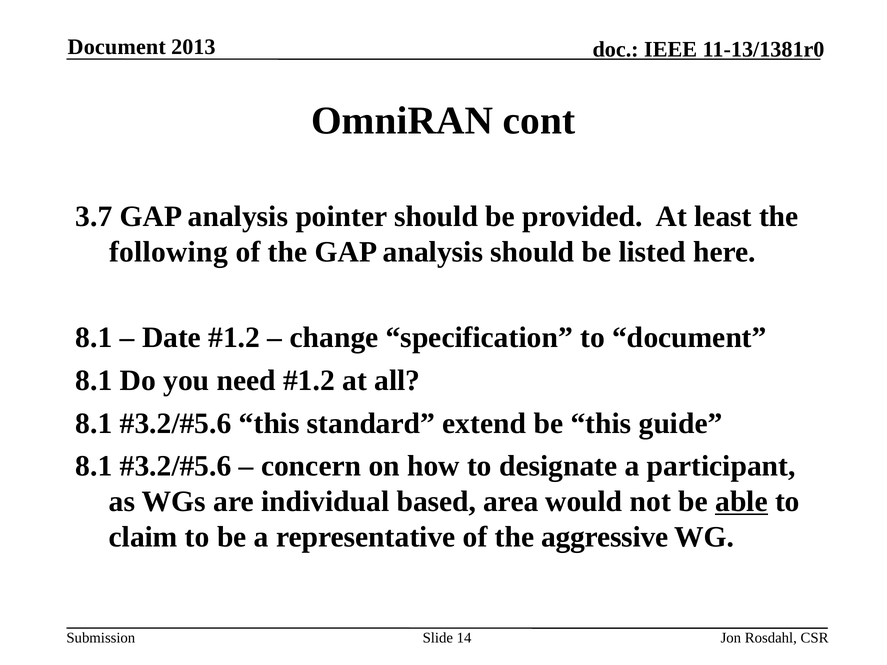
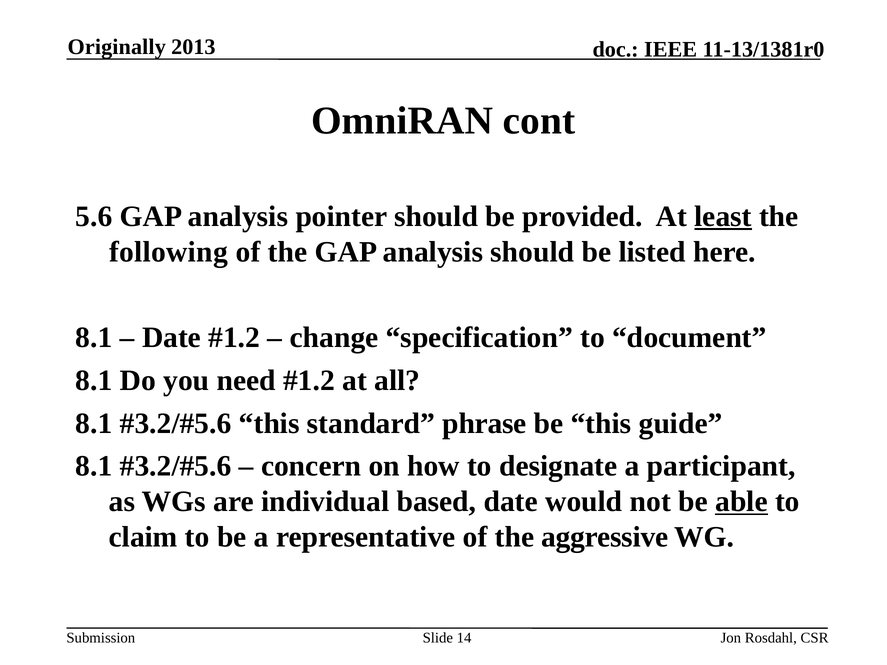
Document at (117, 47): Document -> Originally
3.7: 3.7 -> 5.6
least underline: none -> present
extend: extend -> phrase
based area: area -> date
